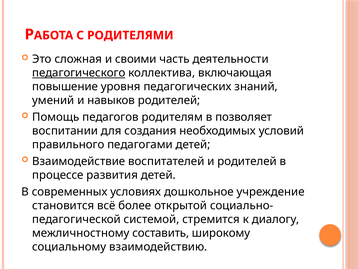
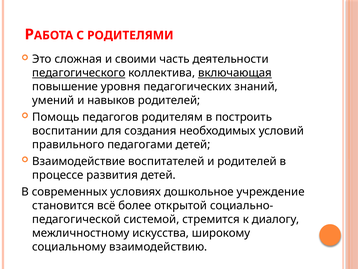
включающая underline: none -> present
позволяет: позволяет -> построить
составить: составить -> искусства
